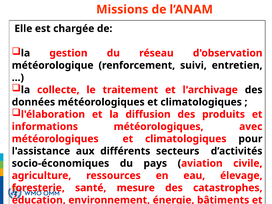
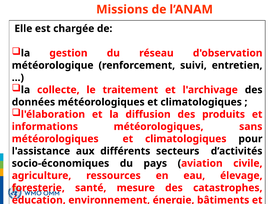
avec: avec -> sans
